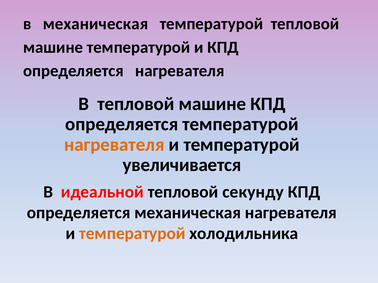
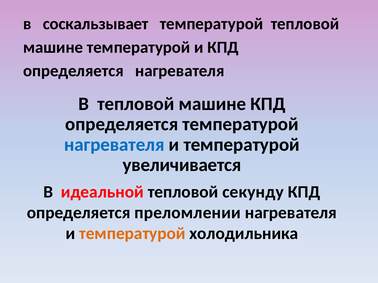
в механическая: механическая -> соскальзывает
нагревателя at (114, 145) colour: orange -> blue
определяется механическая: механическая -> преломлении
